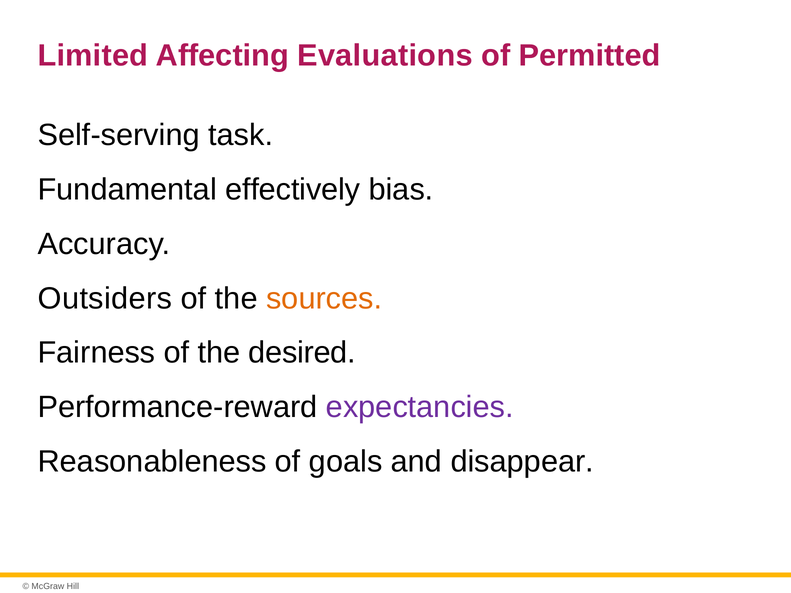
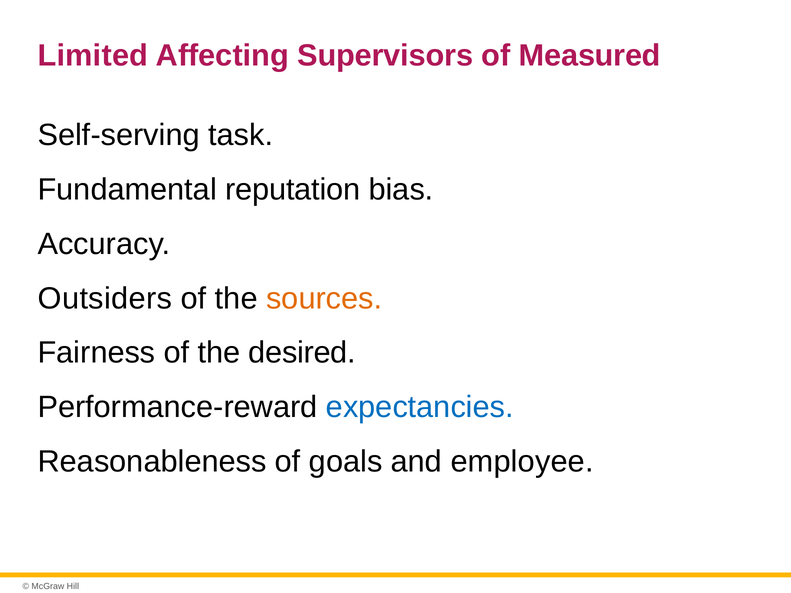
Evaluations: Evaluations -> Supervisors
Permitted: Permitted -> Measured
effectively: effectively -> reputation
expectancies colour: purple -> blue
disappear: disappear -> employee
